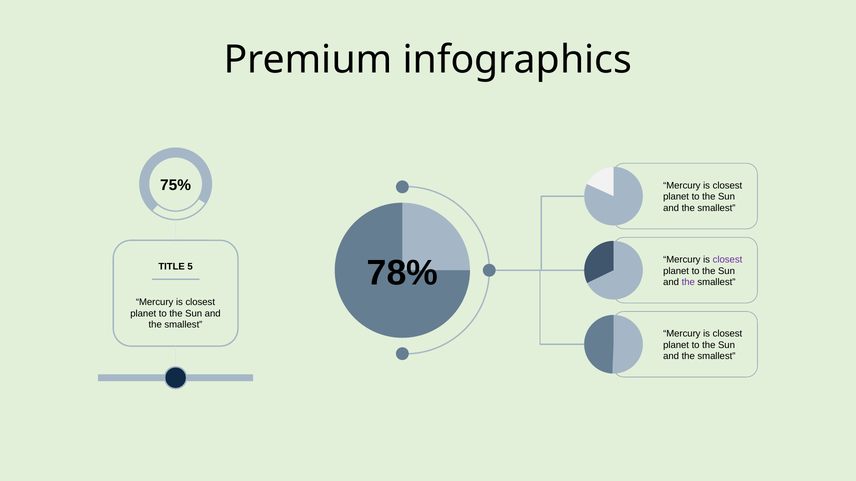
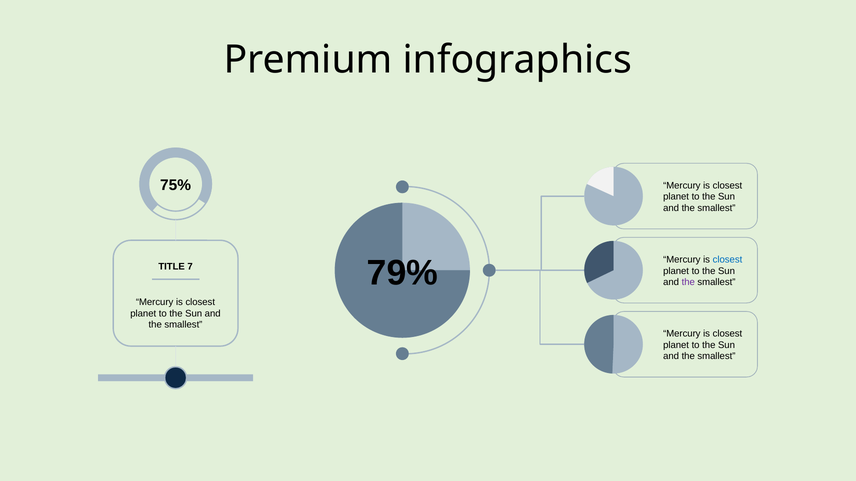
closest at (727, 260) colour: purple -> blue
78%: 78% -> 79%
5: 5 -> 7
